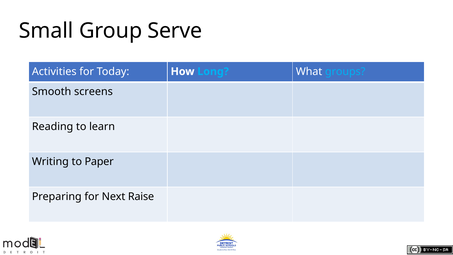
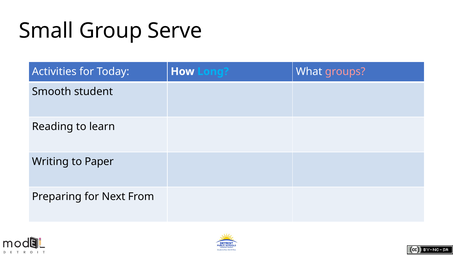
groups colour: light blue -> pink
screens: screens -> student
Raise: Raise -> From
